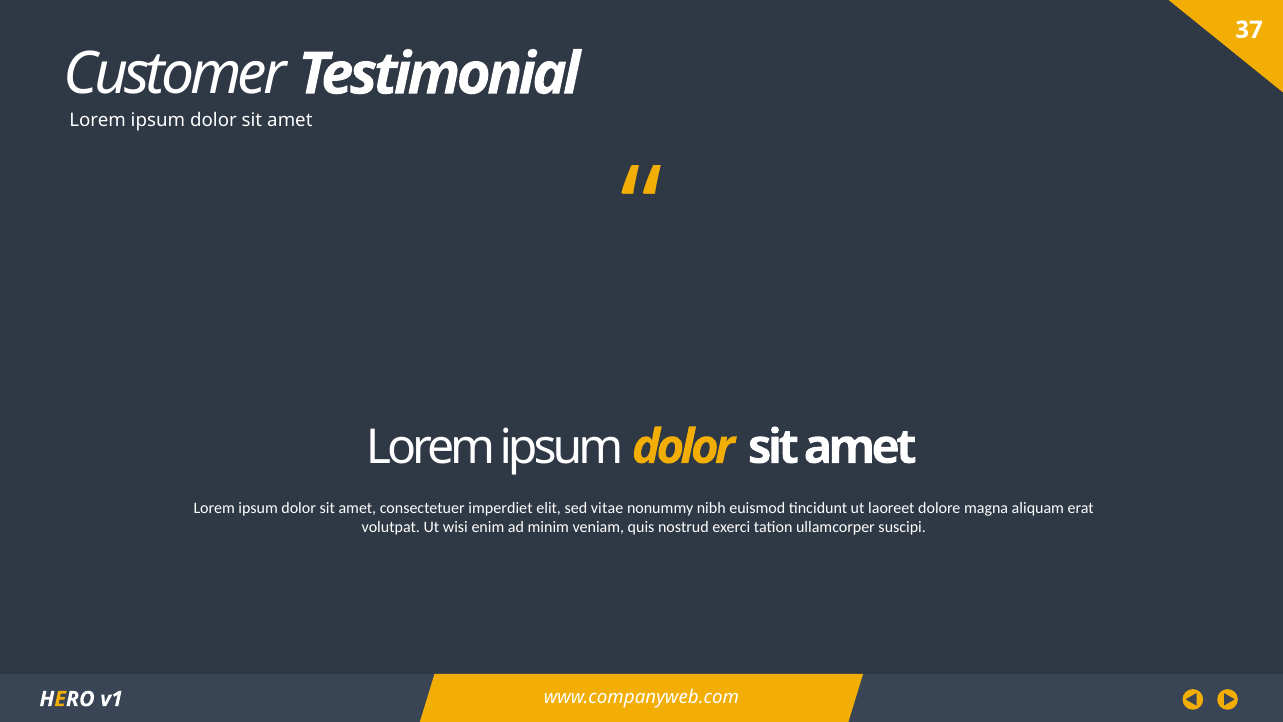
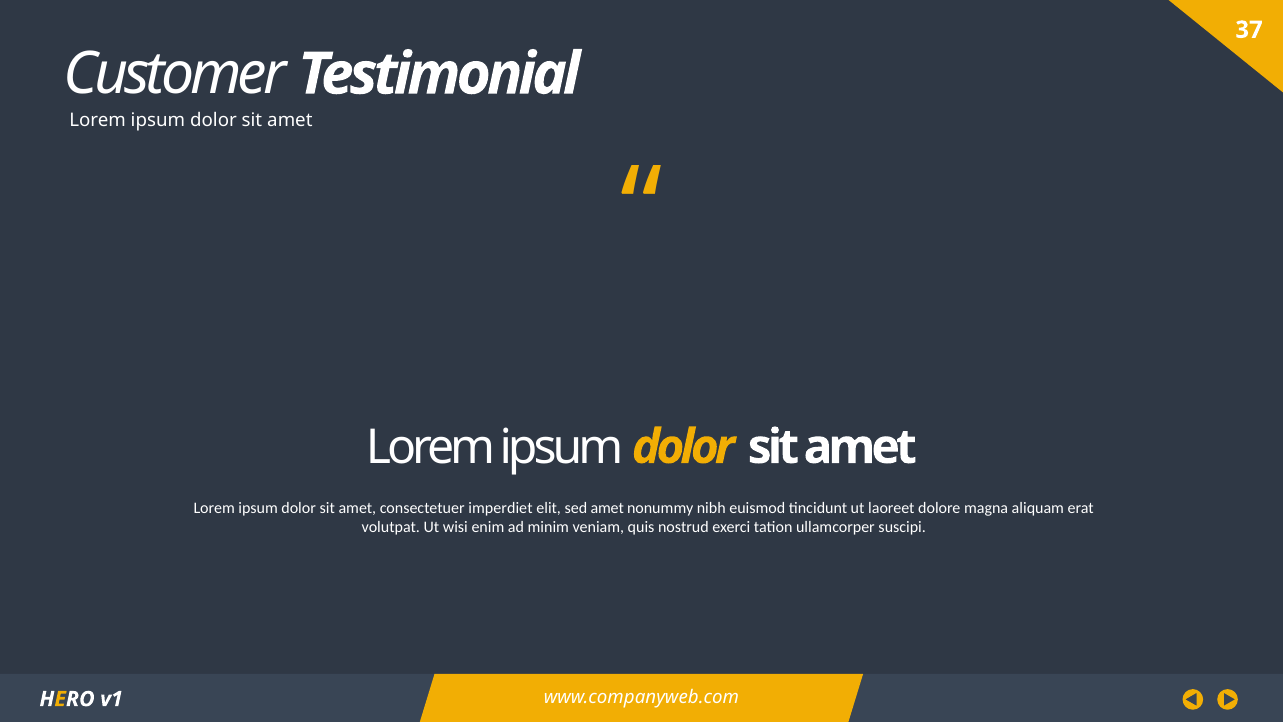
sed vitae: vitae -> amet
